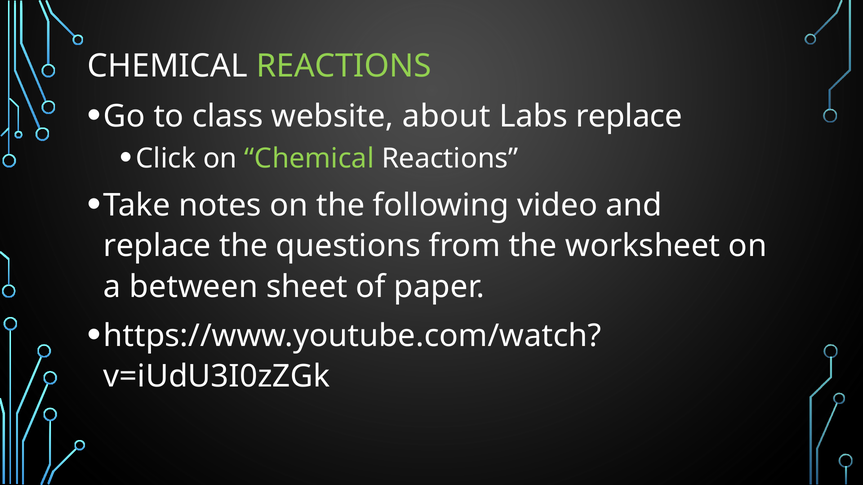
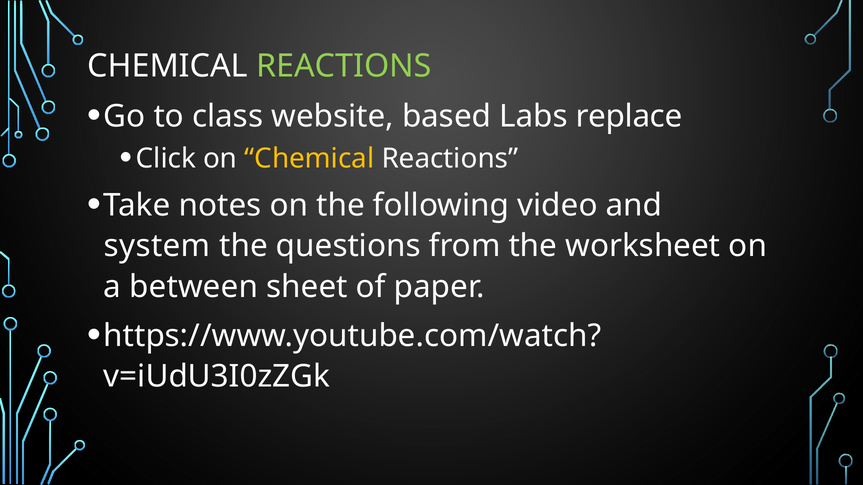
about: about -> based
Chemical at (309, 159) colour: light green -> yellow
replace at (157, 246): replace -> system
